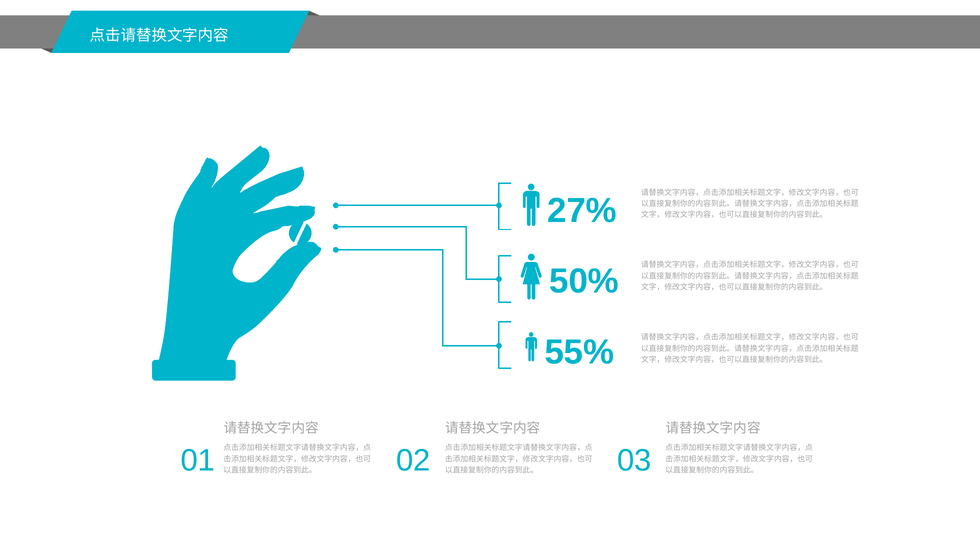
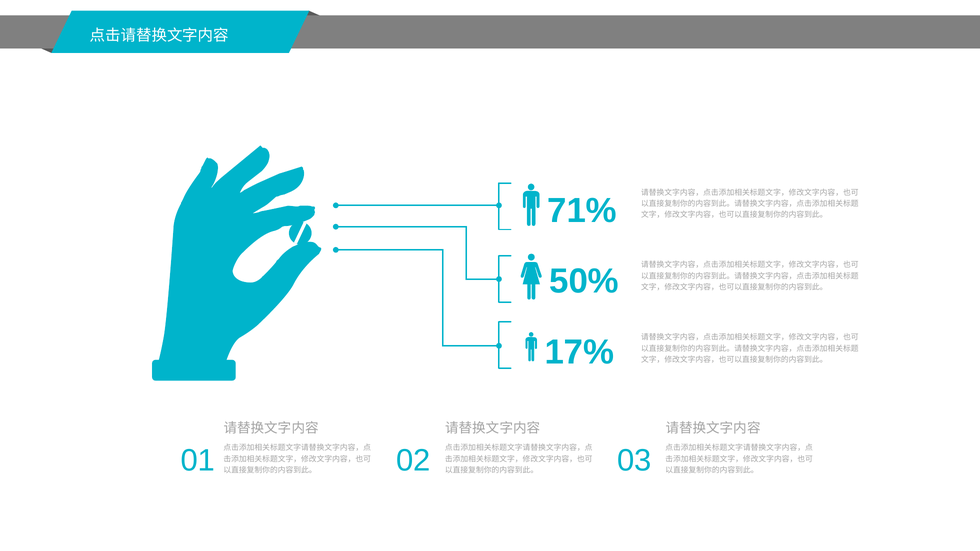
27%: 27% -> 71%
55%: 55% -> 17%
